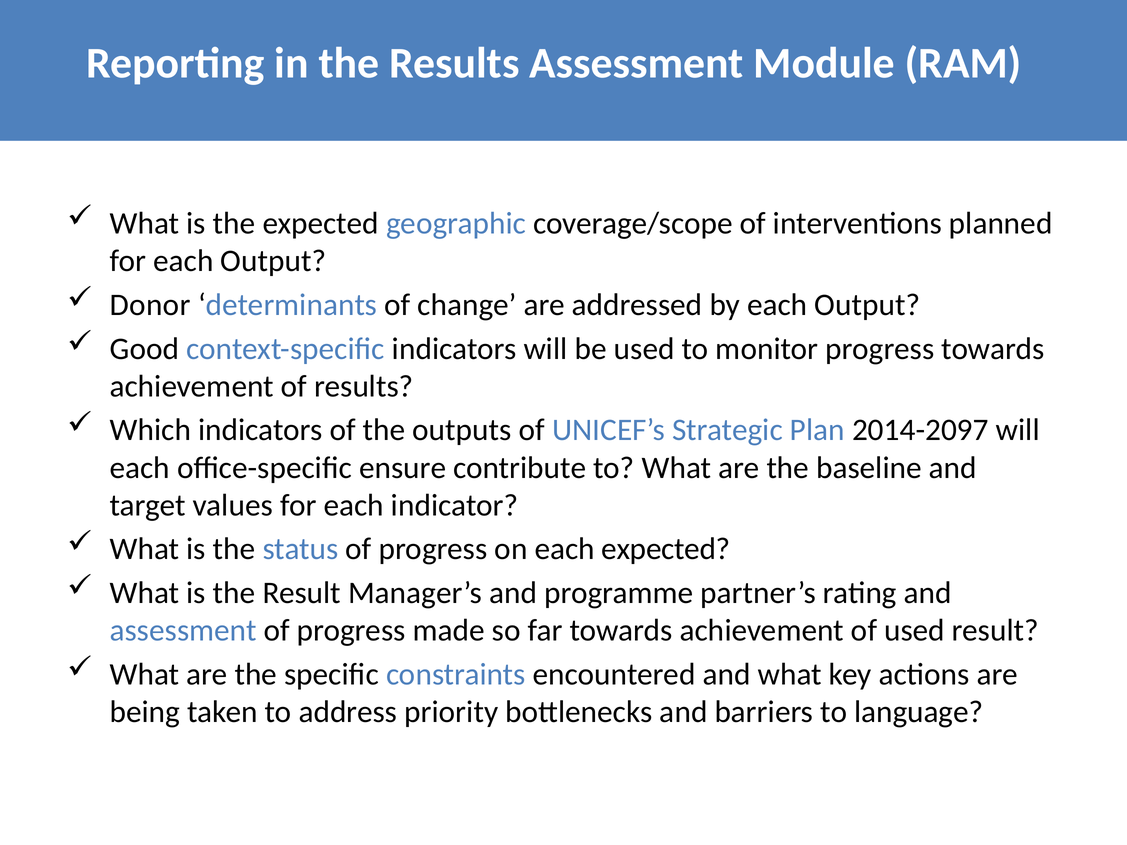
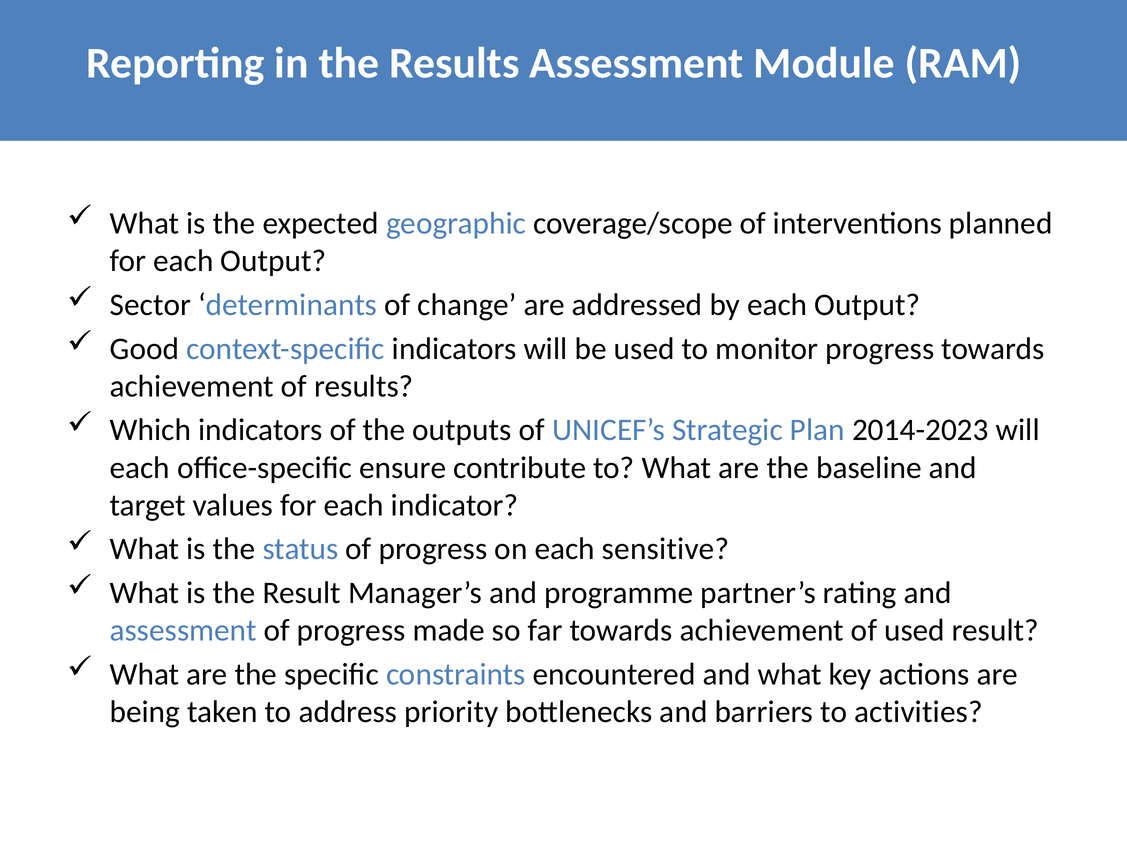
Donor: Donor -> Sector
2014-2097: 2014-2097 -> 2014-2023
each expected: expected -> sensitive
language: language -> activities
